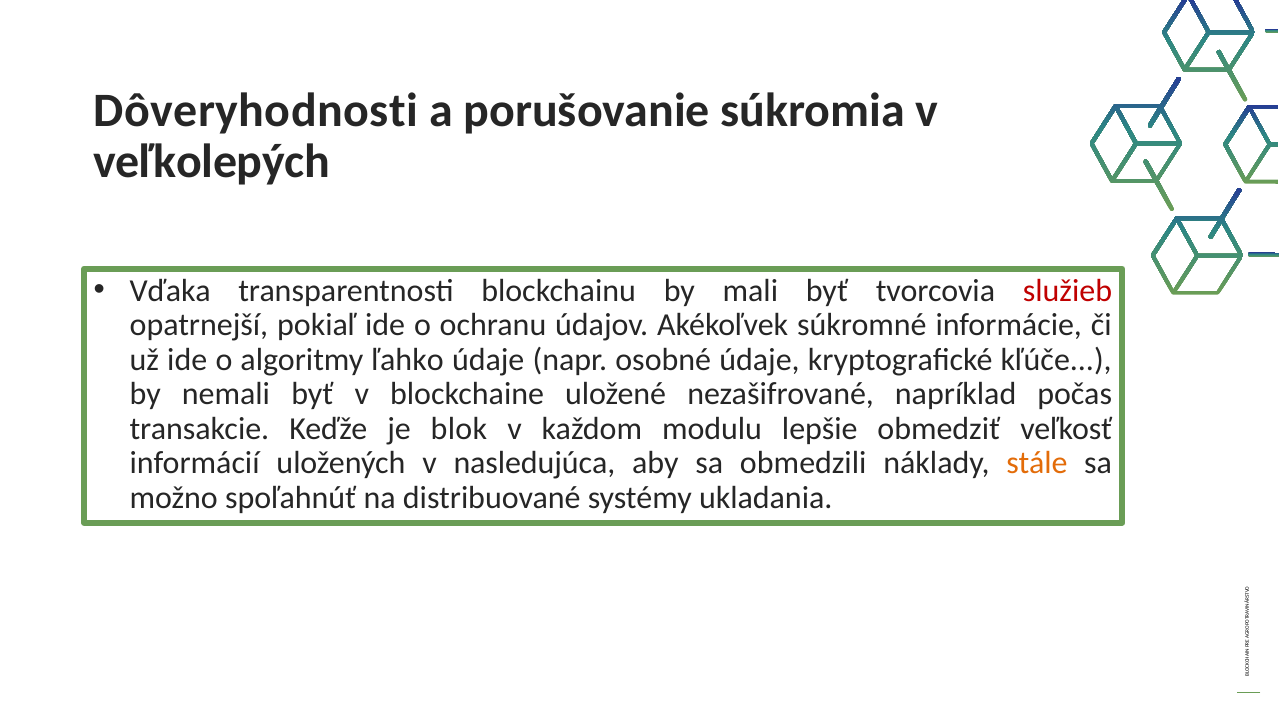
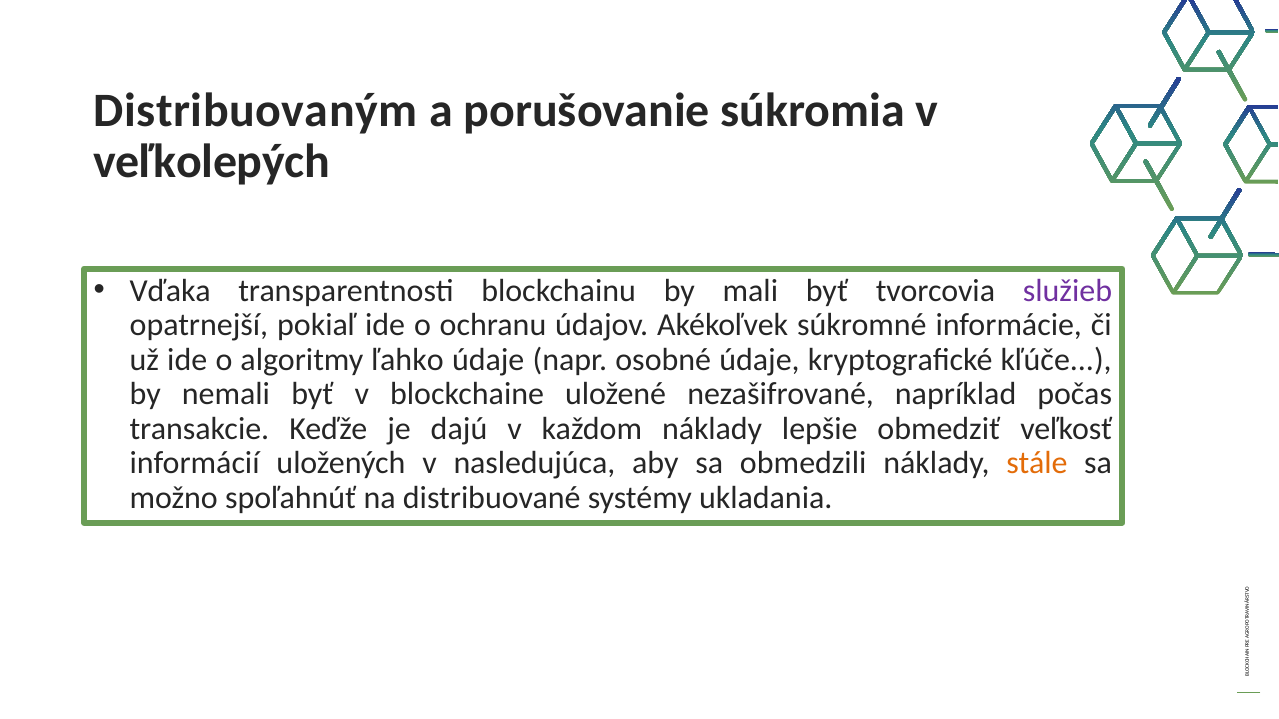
Dôveryhodnosti: Dôveryhodnosti -> Distribuovaným
služieb colour: red -> purple
blok: blok -> dajú
každom modulu: modulu -> náklady
